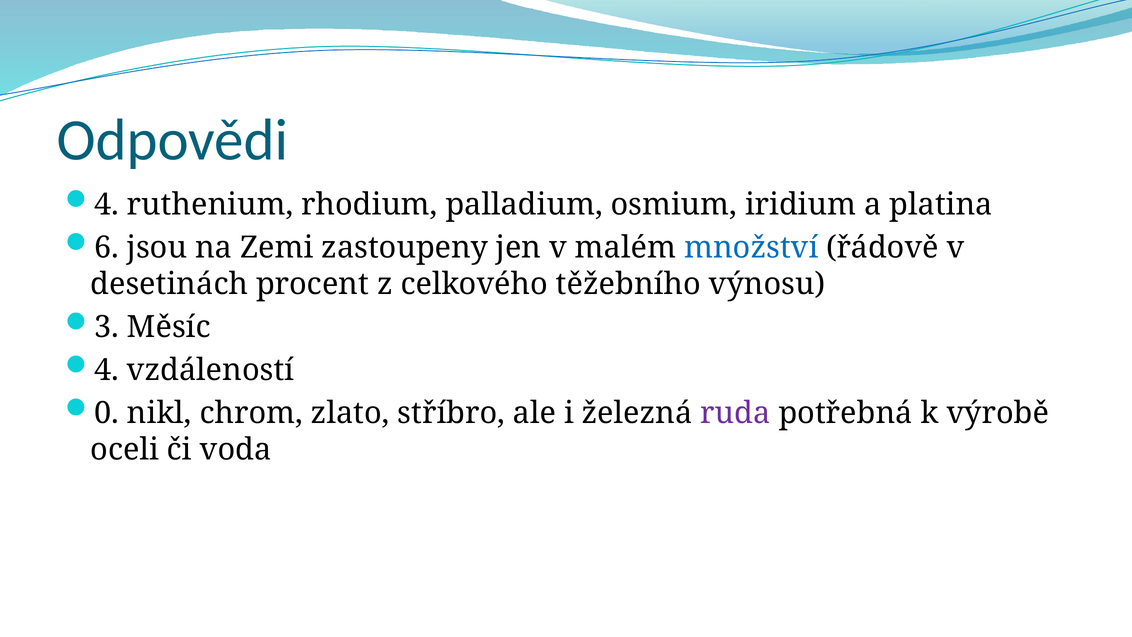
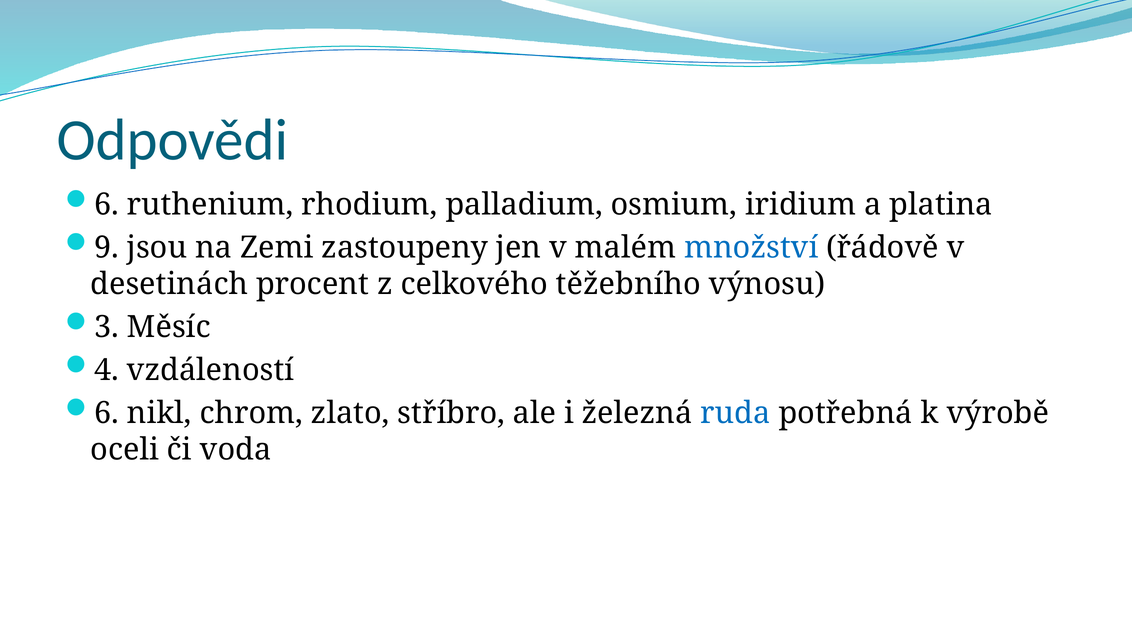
4 at (107, 204): 4 -> 6
6: 6 -> 9
0 at (107, 413): 0 -> 6
ruda colour: purple -> blue
